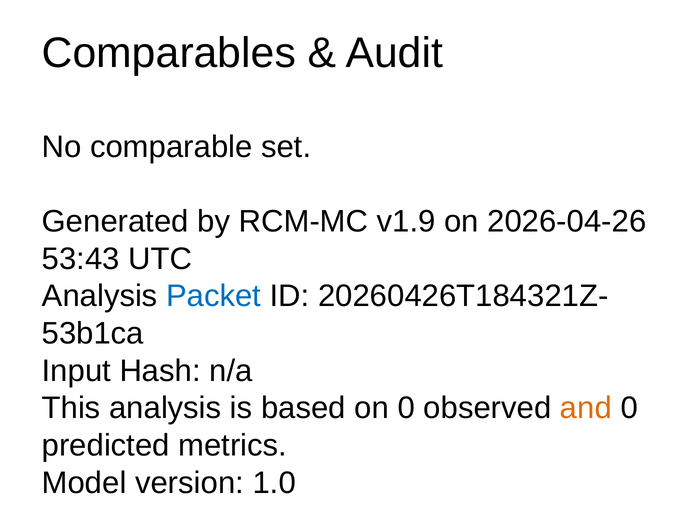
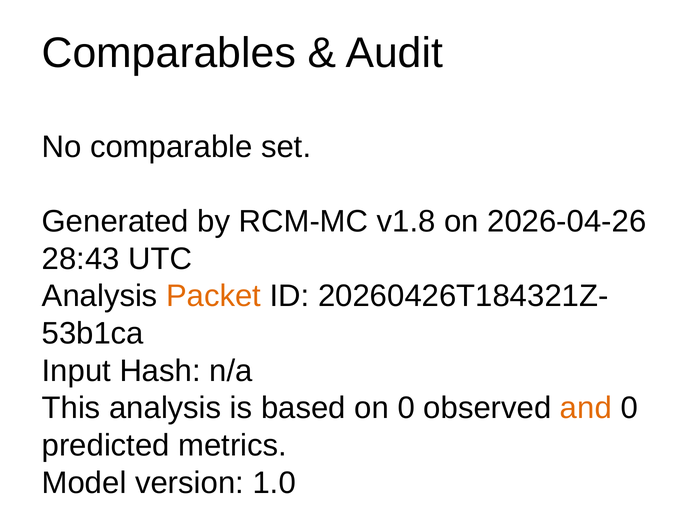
v1.9: v1.9 -> v1.8
53:43: 53:43 -> 28:43
Packet colour: blue -> orange
